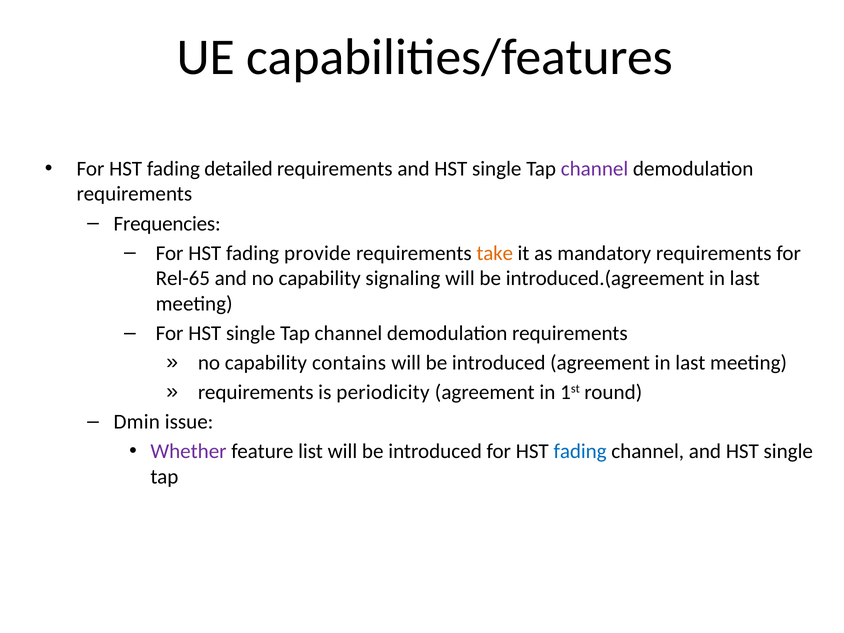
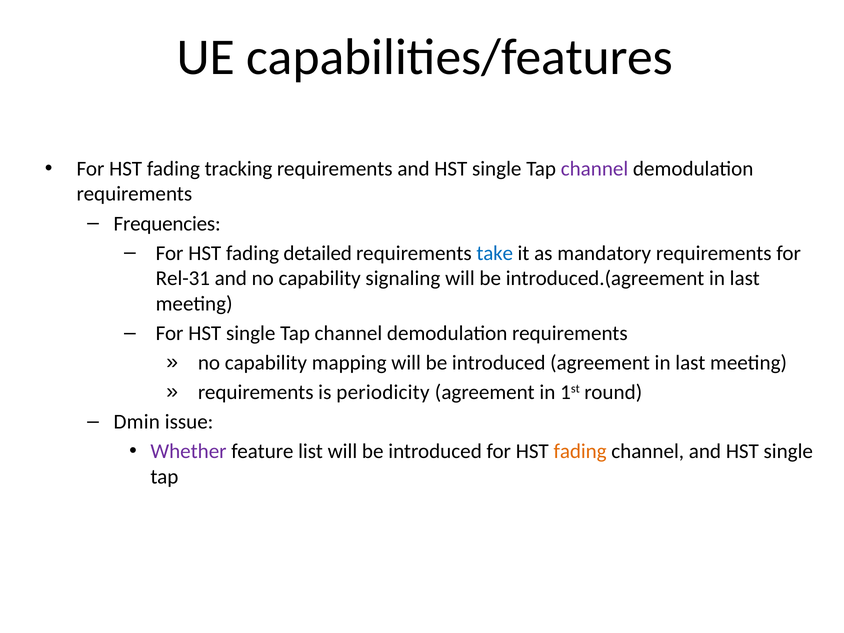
detailed: detailed -> tracking
provide: provide -> detailed
take colour: orange -> blue
Rel-65: Rel-65 -> Rel-31
contains: contains -> mapping
fading at (580, 451) colour: blue -> orange
